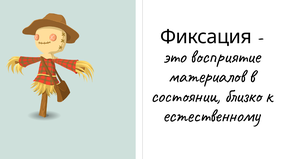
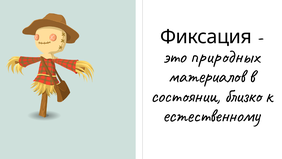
восприятие: восприятие -> природных
